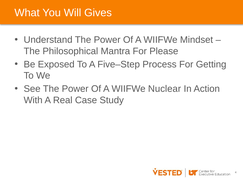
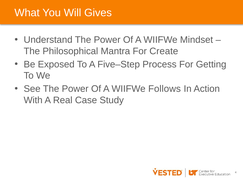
Please: Please -> Create
Nuclear: Nuclear -> Follows
